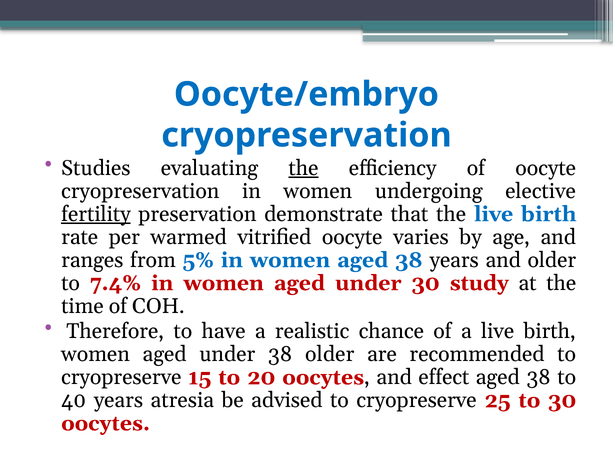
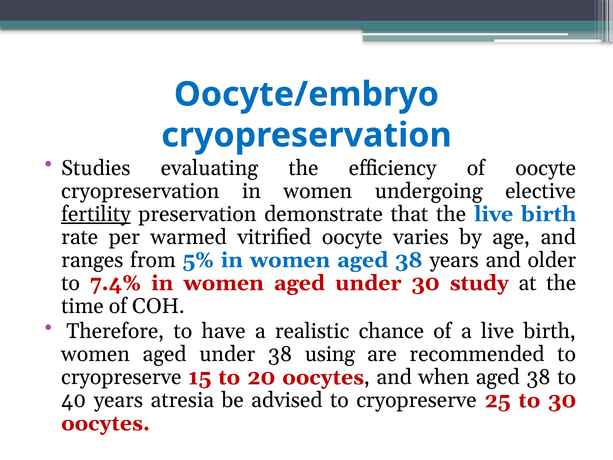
the at (303, 168) underline: present -> none
38 older: older -> using
effect: effect -> when
